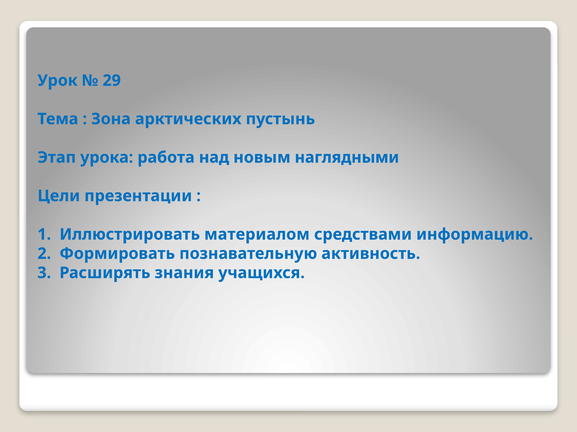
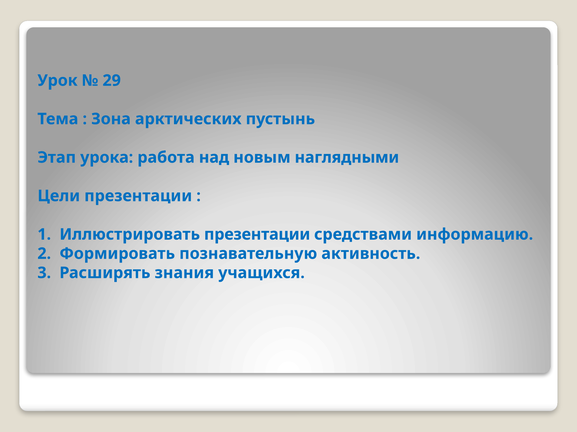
Иллюстрировать материалом: материалом -> презентации
